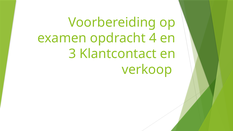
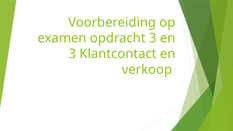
opdracht 4: 4 -> 3
